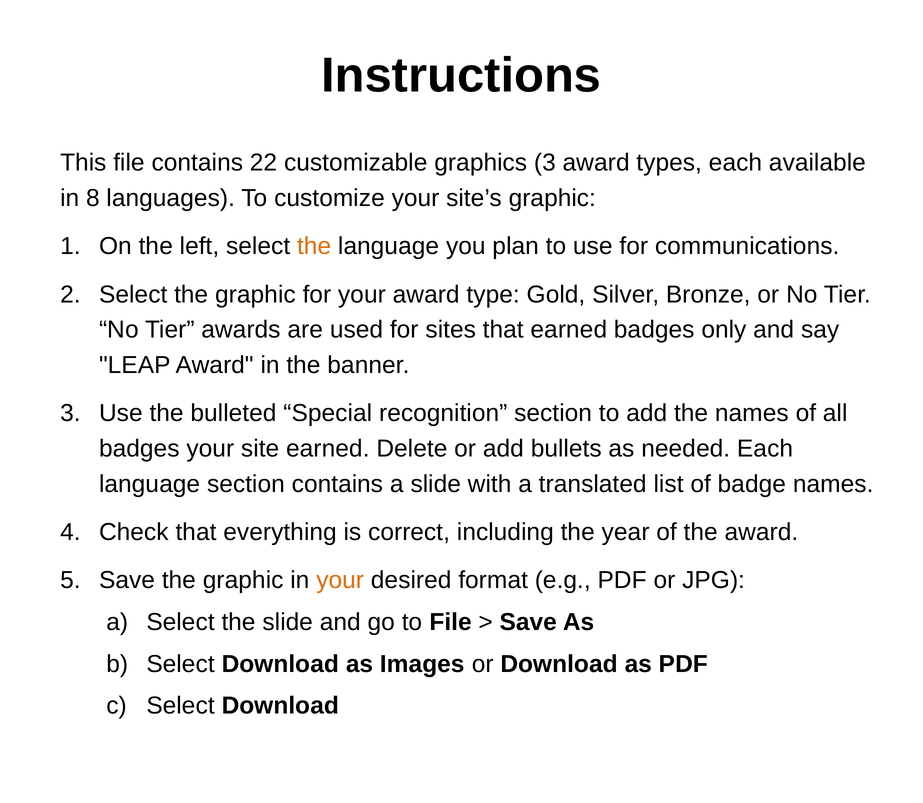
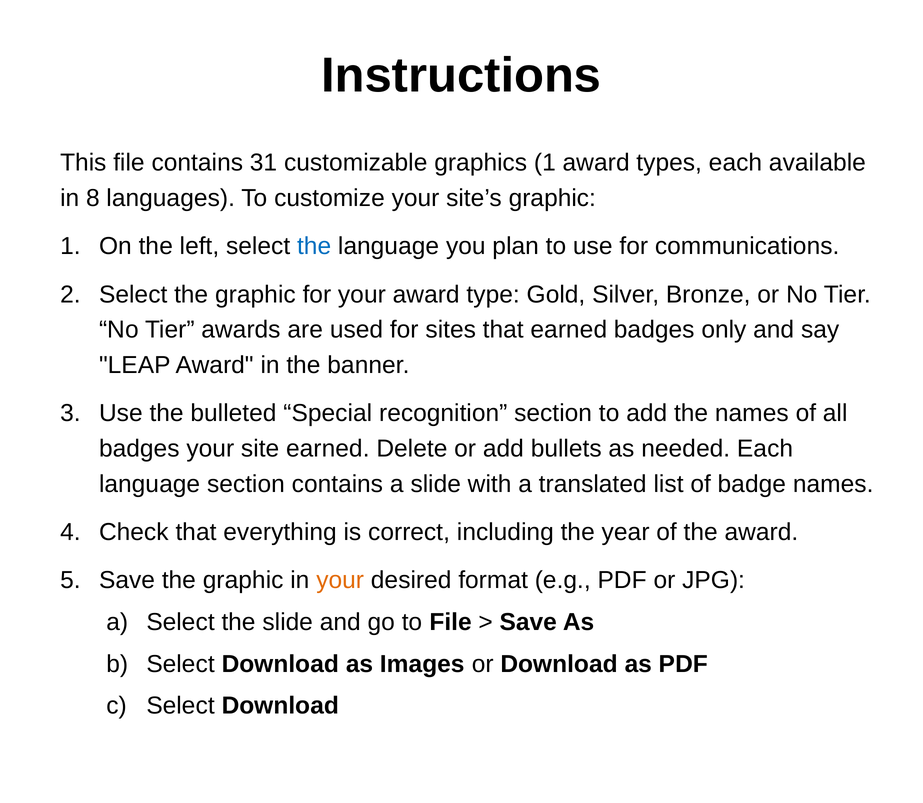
22: 22 -> 31
graphics 3: 3 -> 1
the at (314, 246) colour: orange -> blue
